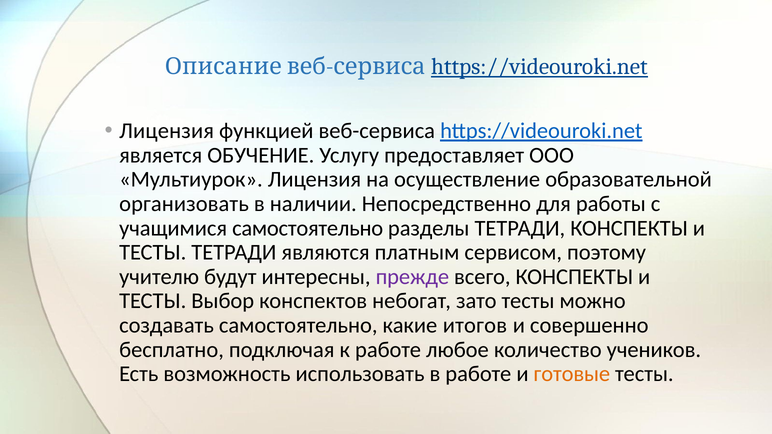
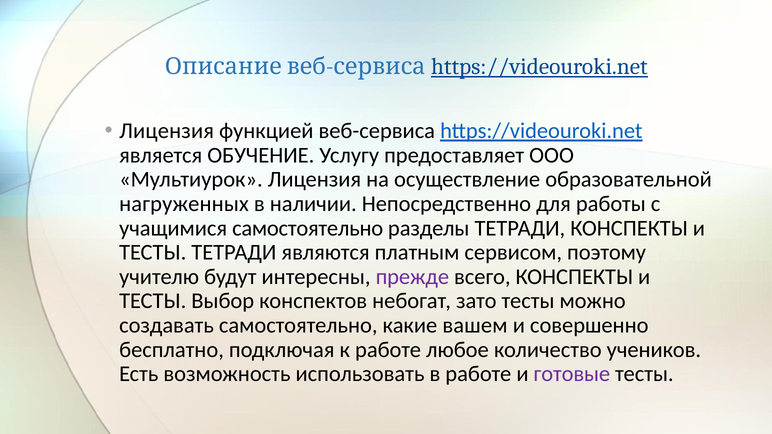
организовать: организовать -> нагруженных
итогов: итогов -> вашем
готовые colour: orange -> purple
